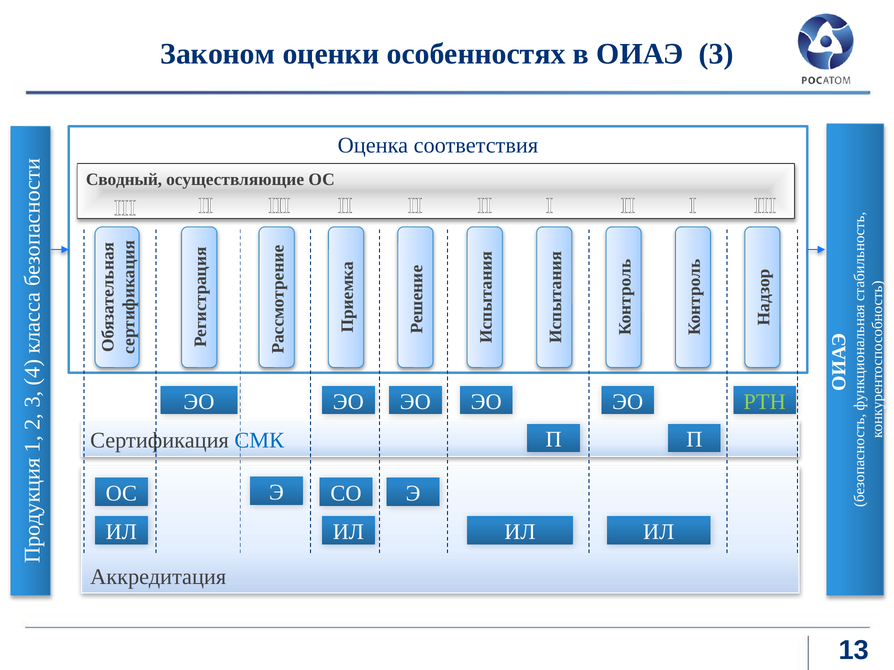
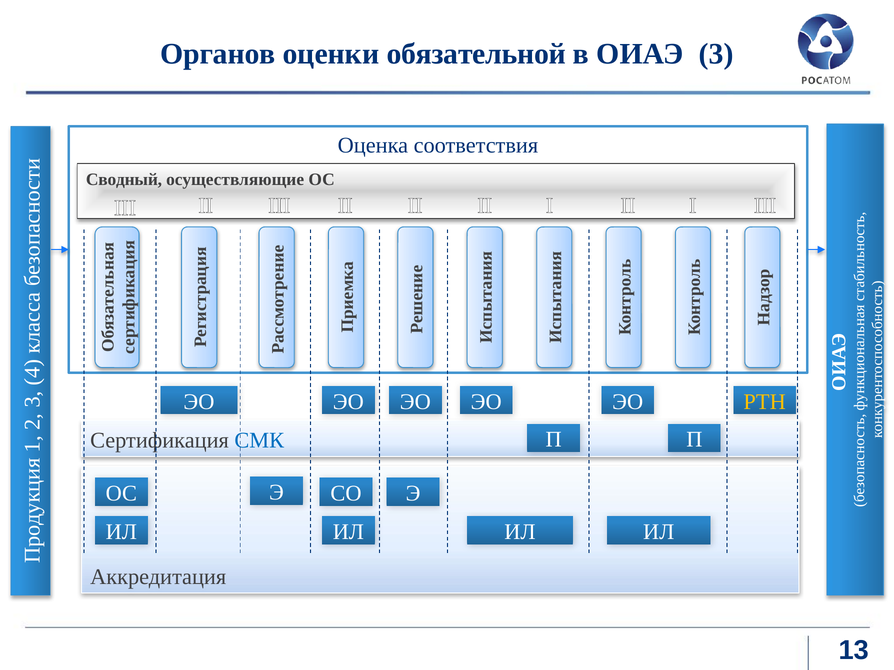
Законом: Законом -> Органов
особенностях: особенностях -> обязательной
РТН colour: light green -> yellow
